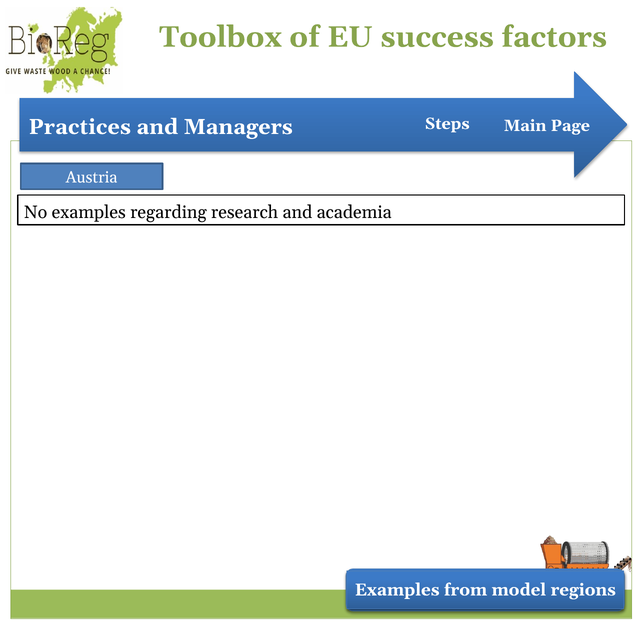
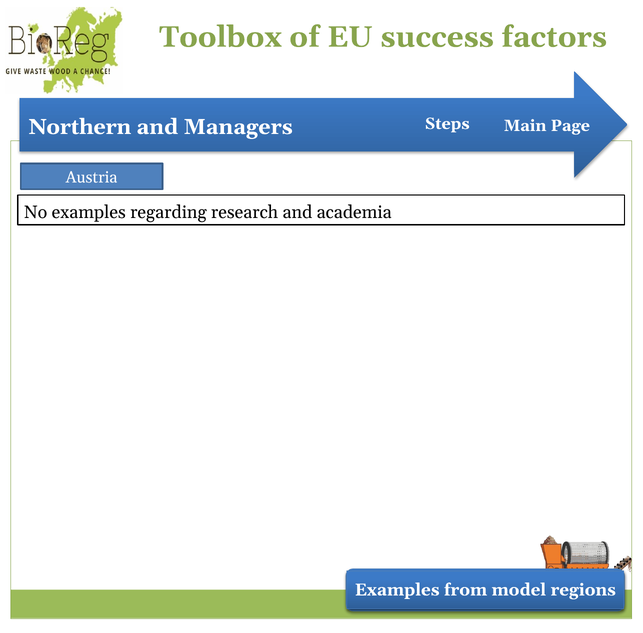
Practices: Practices -> Northern
